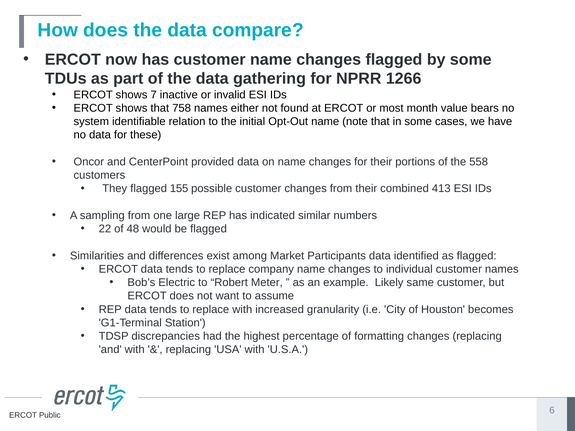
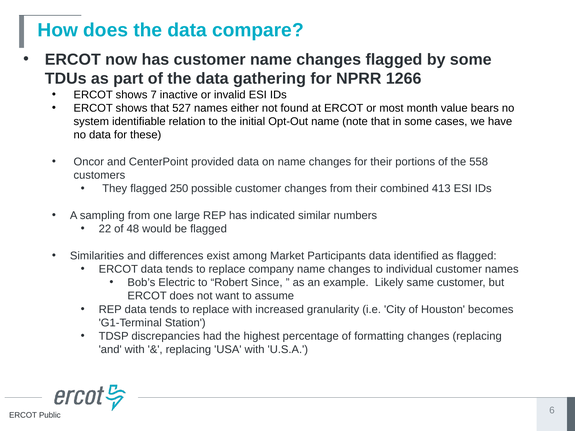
758: 758 -> 527
155: 155 -> 250
Meter: Meter -> Since
